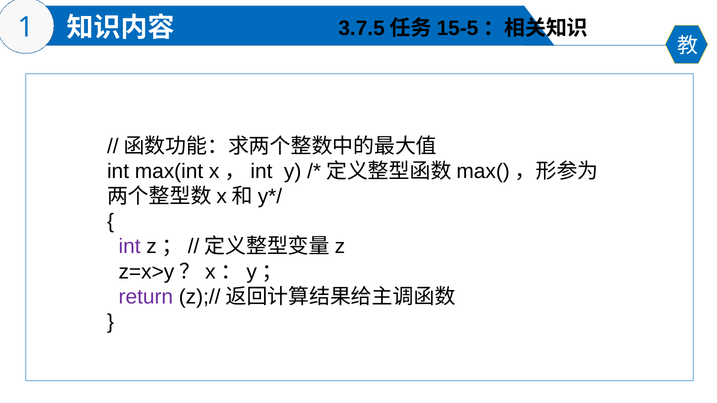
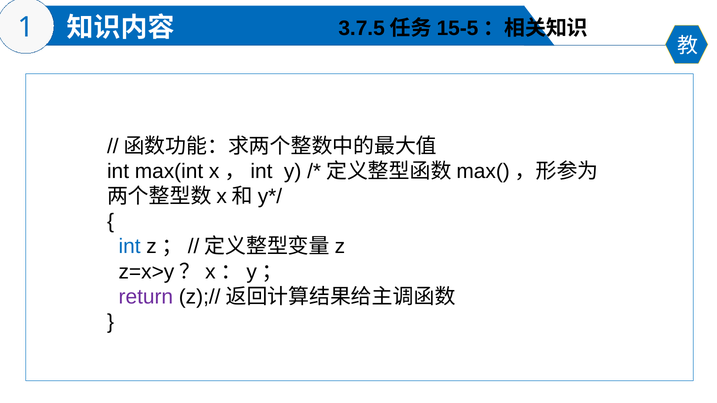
int at (130, 247) colour: purple -> blue
